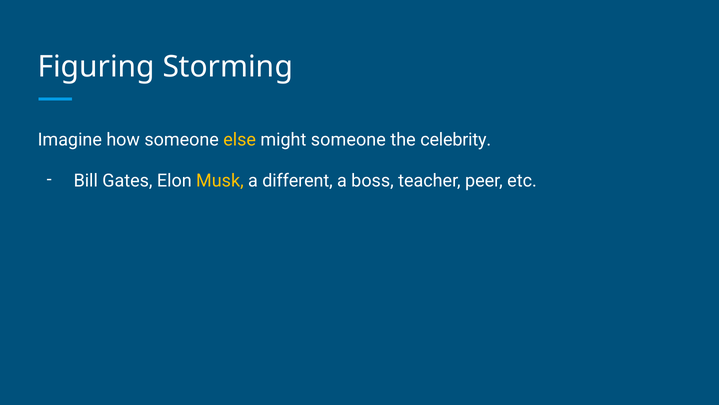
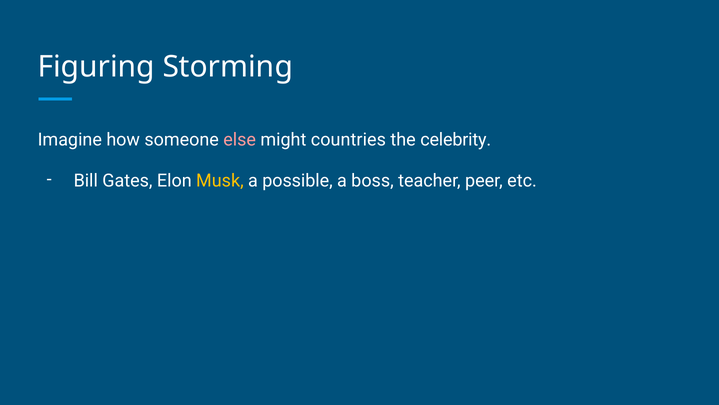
else colour: yellow -> pink
might someone: someone -> countries
different: different -> possible
